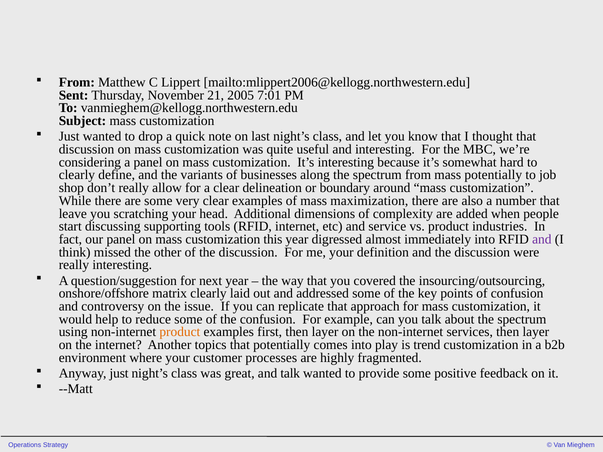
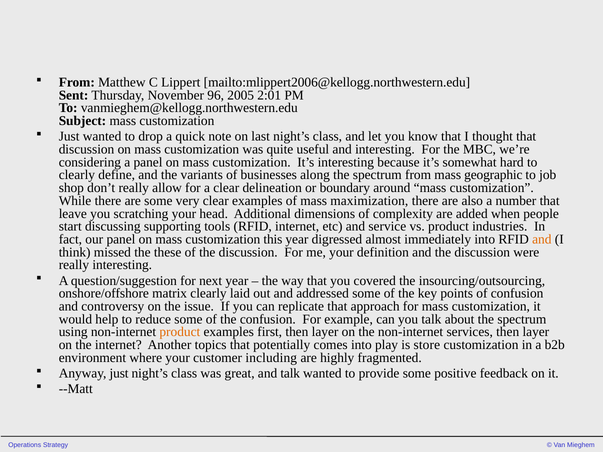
21: 21 -> 96
7:01: 7:01 -> 2:01
mass potentially: potentially -> geographic
and at (542, 239) colour: purple -> orange
other: other -> these
trend: trend -> store
processes: processes -> including
